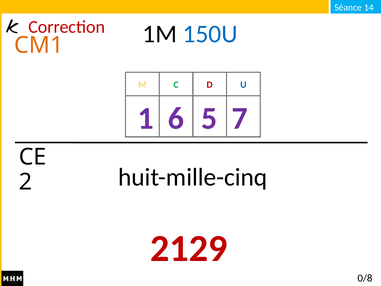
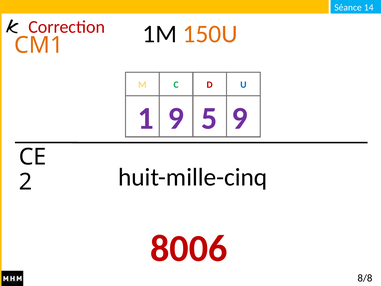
150U colour: blue -> orange
1 6: 6 -> 9
5 7: 7 -> 9
2129: 2129 -> 8006
0/8: 0/8 -> 8/8
